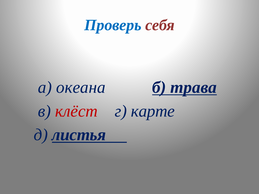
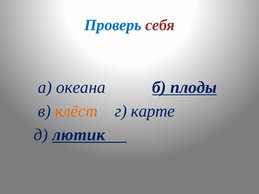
трава: трава -> плоды
клёст colour: red -> orange
листья: листья -> лютик
